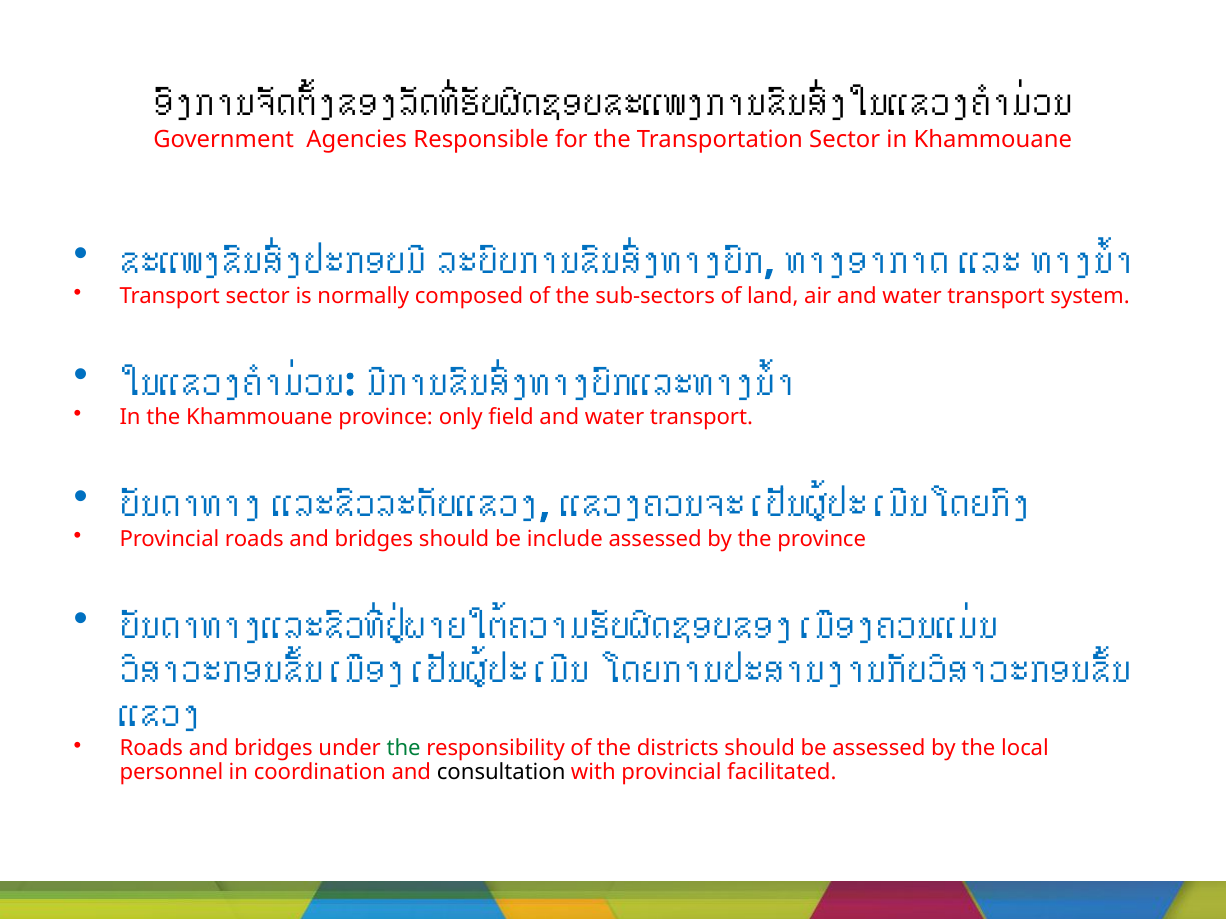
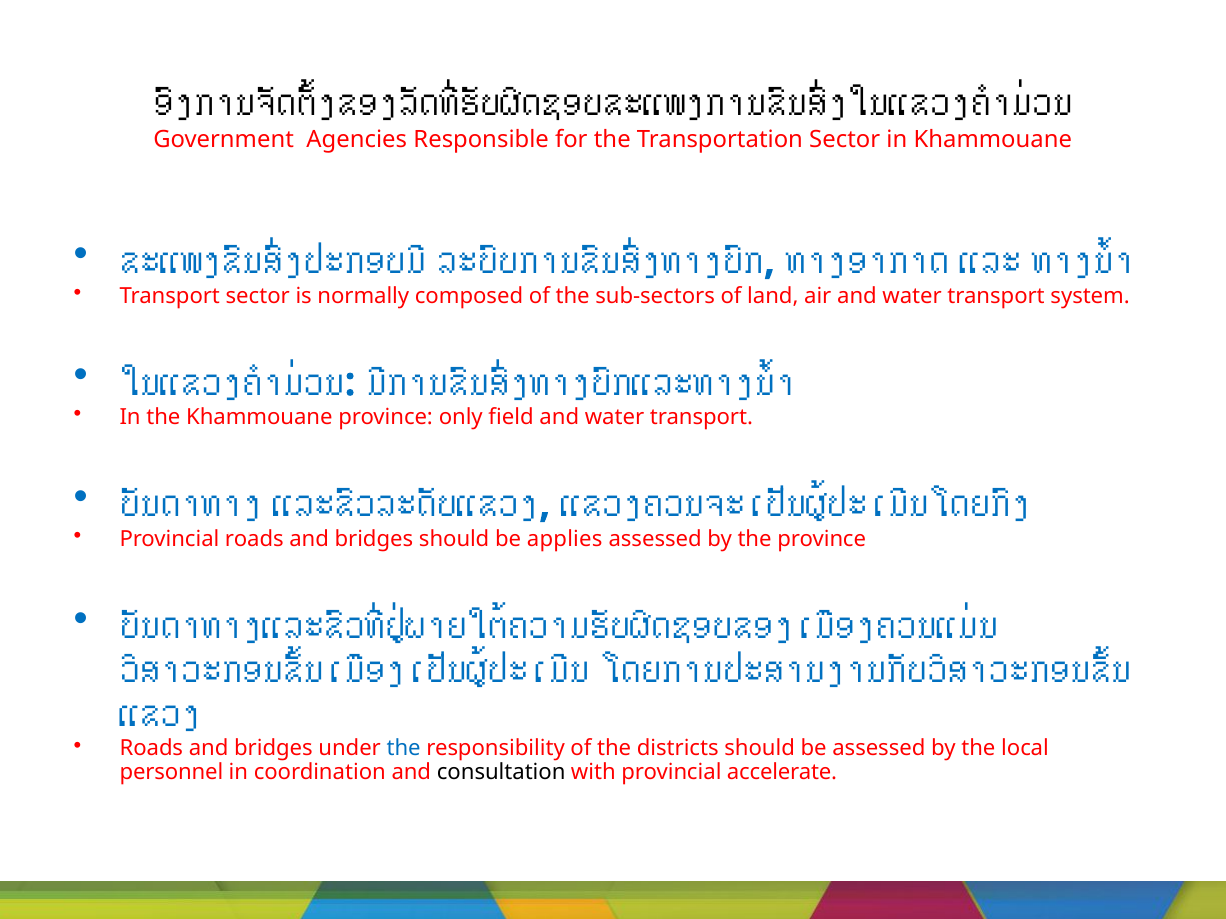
include: include -> applies
the at (404, 749) colour: green -> blue
facilitated: facilitated -> accelerate
